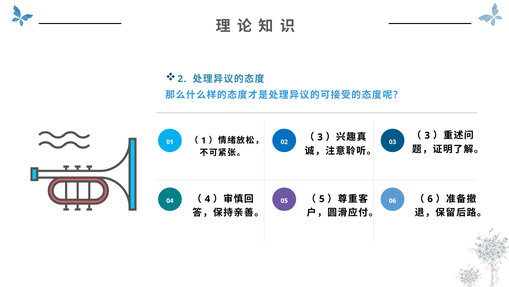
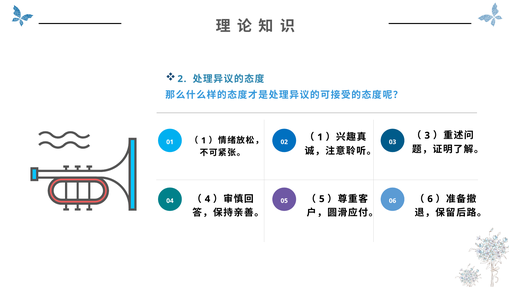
3 at (320, 137): 3 -> 1
